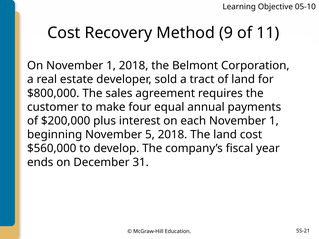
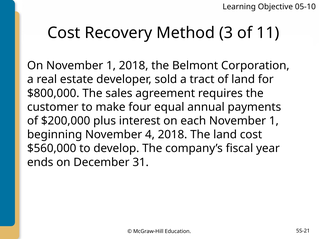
9: 9 -> 3
5: 5 -> 4
